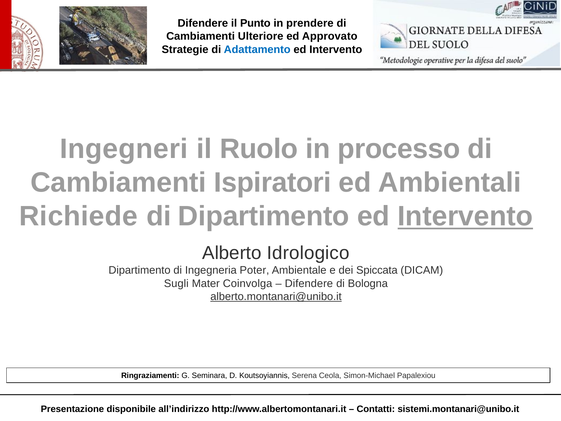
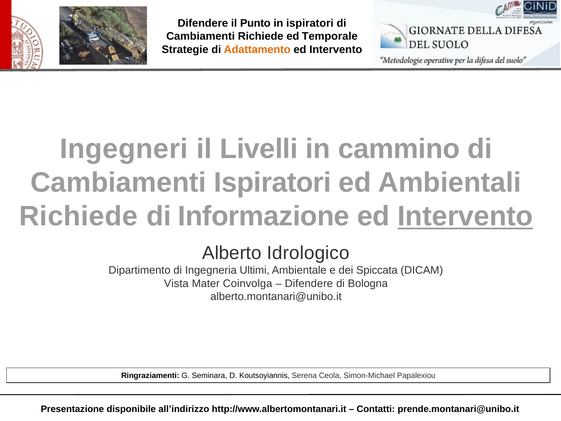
in prendere: prendere -> ispiratori
Cambiamenti Ulteriore: Ulteriore -> Richiede
Approvato: Approvato -> Temporale
Adattamento colour: blue -> orange
Ruolo: Ruolo -> Livelli
processo: processo -> cammino
di Dipartimento: Dipartimento -> Informazione
Poter: Poter -> Ultimi
Sugli: Sugli -> Vista
alberto.montanari@unibo.it underline: present -> none
sistemi.montanari@unibo.it: sistemi.montanari@unibo.it -> prende.montanari@unibo.it
